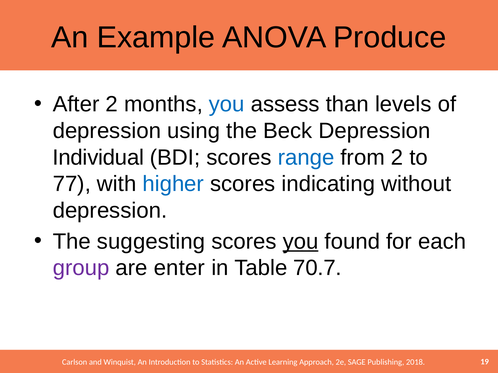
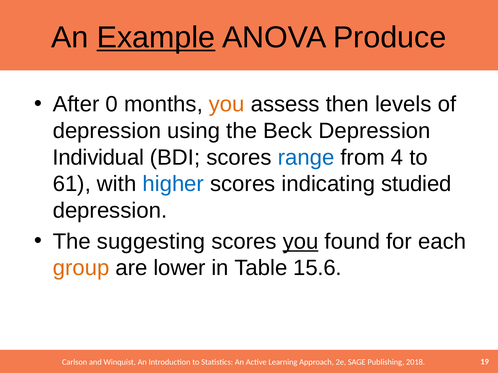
Example underline: none -> present
After 2: 2 -> 0
you at (227, 104) colour: blue -> orange
than: than -> then
from 2: 2 -> 4
77: 77 -> 61
without: without -> studied
group colour: purple -> orange
enter: enter -> lower
70.7: 70.7 -> 15.6
